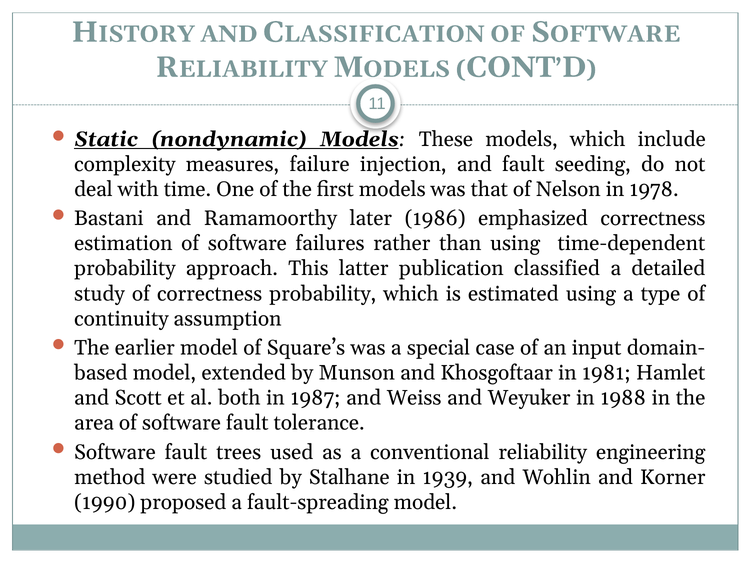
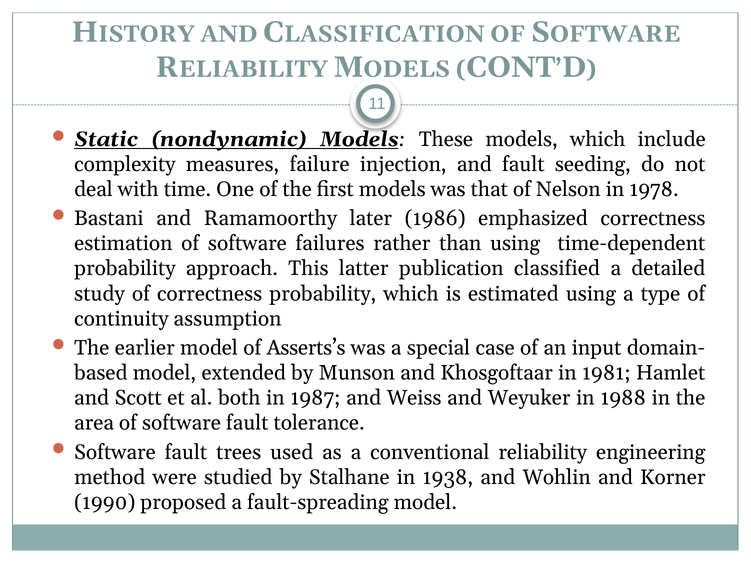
Square’s: Square’s -> Asserts’s
1939: 1939 -> 1938
